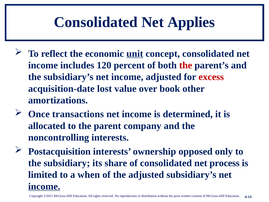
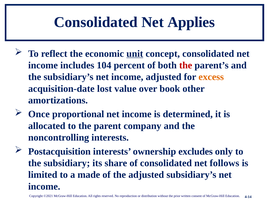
120: 120 -> 104
excess colour: red -> orange
transactions: transactions -> proportional
opposed: opposed -> excludes
process: process -> follows
when: when -> made
income at (44, 186) underline: present -> none
